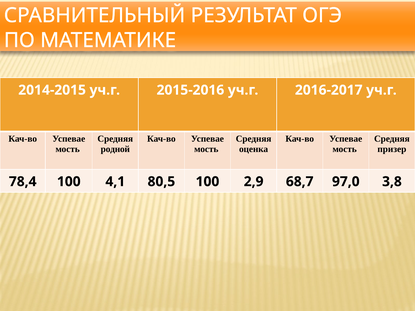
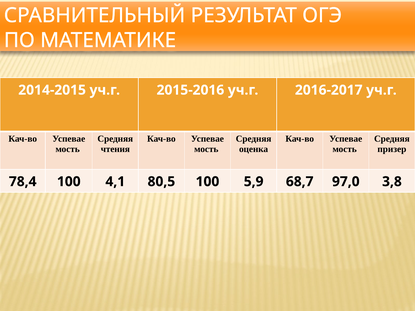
родной: родной -> чтения
2,9: 2,9 -> 5,9
